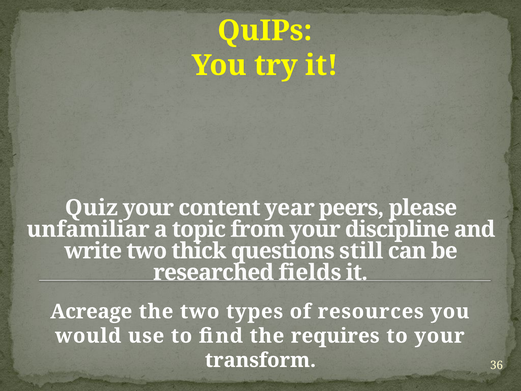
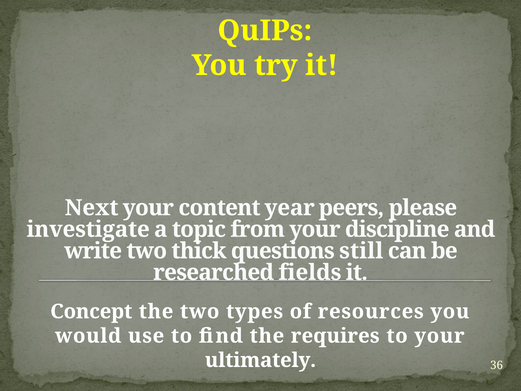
Quiz: Quiz -> Next
unfamiliar: unfamiliar -> investigate
Acreage: Acreage -> Concept
transform: transform -> ultimately
